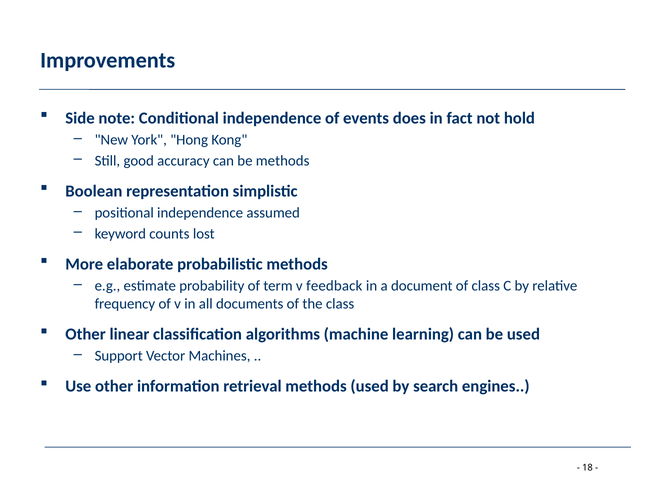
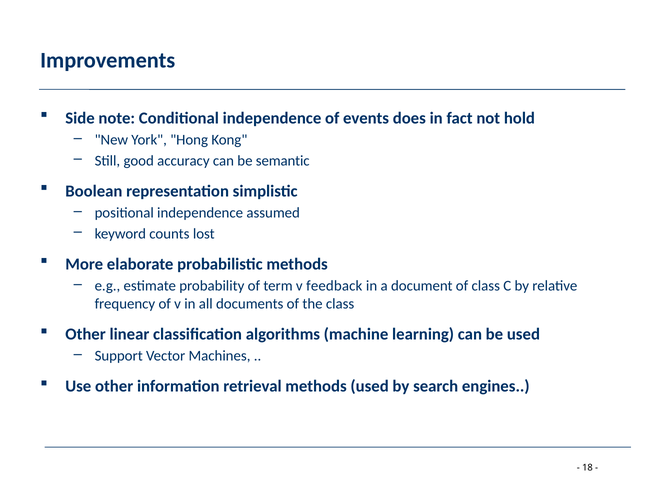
be methods: methods -> semantic
